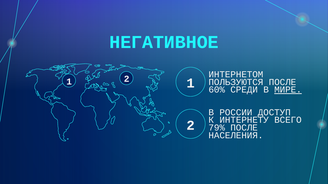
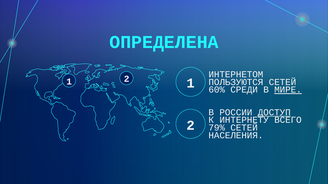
НЕГАТИВНОЕ: НЕГАТИВНОЕ -> ОПРЕДЕЛЕНА
ПОЛЬЗУЮТСЯ ПОСЛЕ: ПОСЛЕ -> СЕТЕЙ
ДОСТУП underline: none -> present
79% ПОСЛЕ: ПОСЛЕ -> СЕТЕЙ
